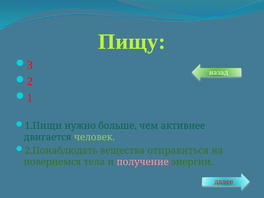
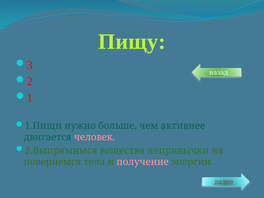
человек colour: light green -> pink
2.Понаблюдать: 2.Понаблюдать -> 2.Выпрямимся
отправиться: отправиться -> непривычки
